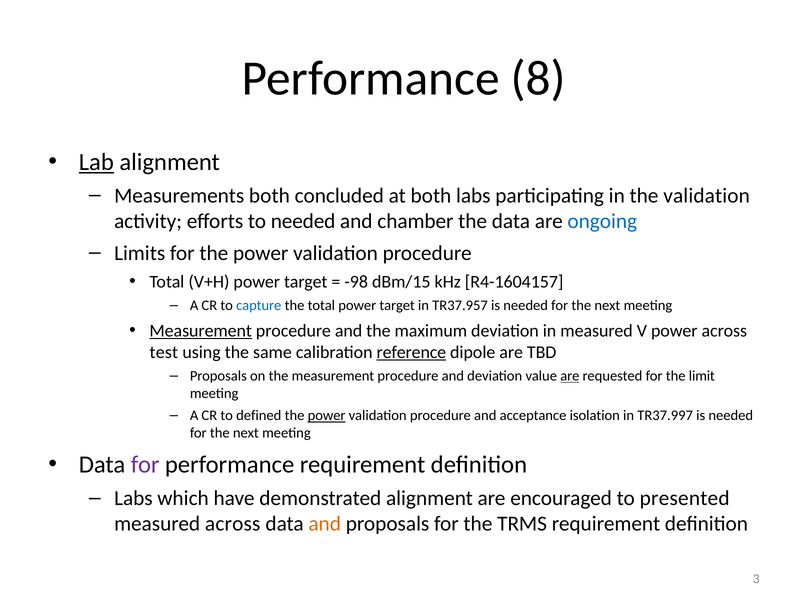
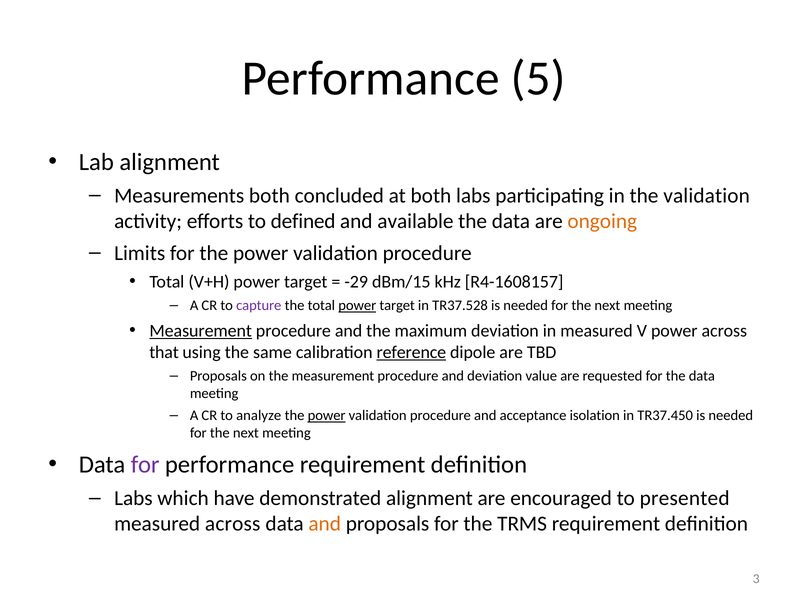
8: 8 -> 5
Lab underline: present -> none
to needed: needed -> defined
chamber: chamber -> available
ongoing colour: blue -> orange
-98: -98 -> -29
R4-1604157: R4-1604157 -> R4-1608157
capture colour: blue -> purple
power at (357, 306) underline: none -> present
TR37.957: TR37.957 -> TR37.528
test: test -> that
are at (570, 376) underline: present -> none
for the limit: limit -> data
defined: defined -> analyze
TR37.997: TR37.997 -> TR37.450
